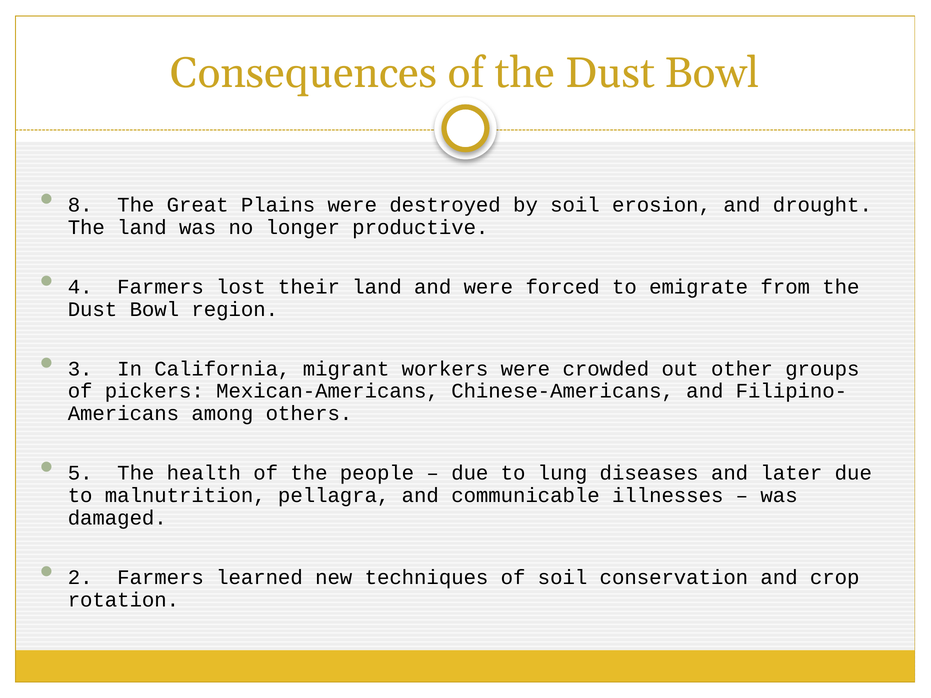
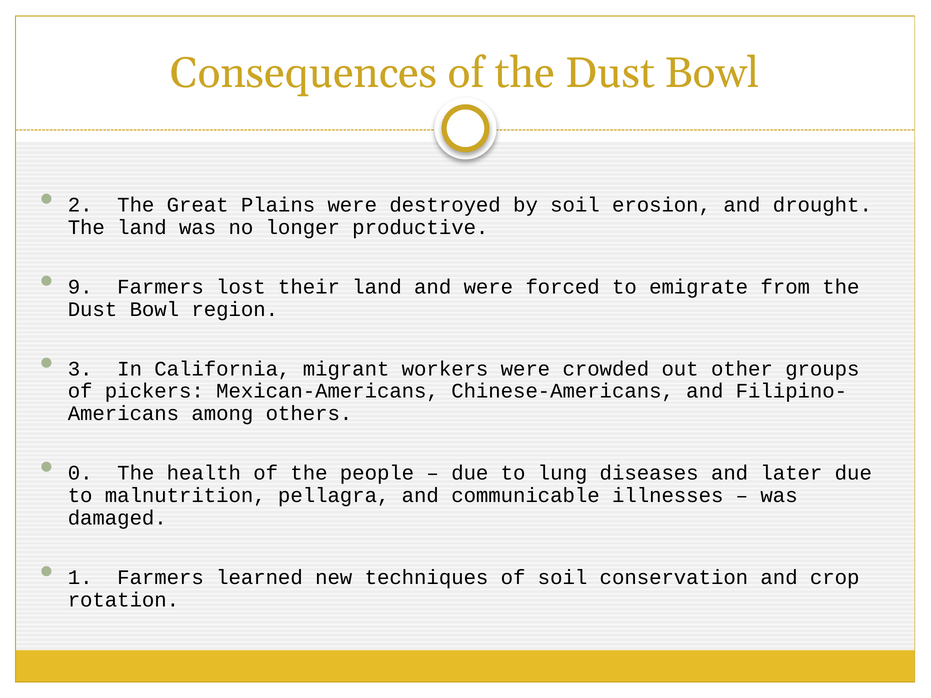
8: 8 -> 2
4: 4 -> 9
5: 5 -> 0
2: 2 -> 1
